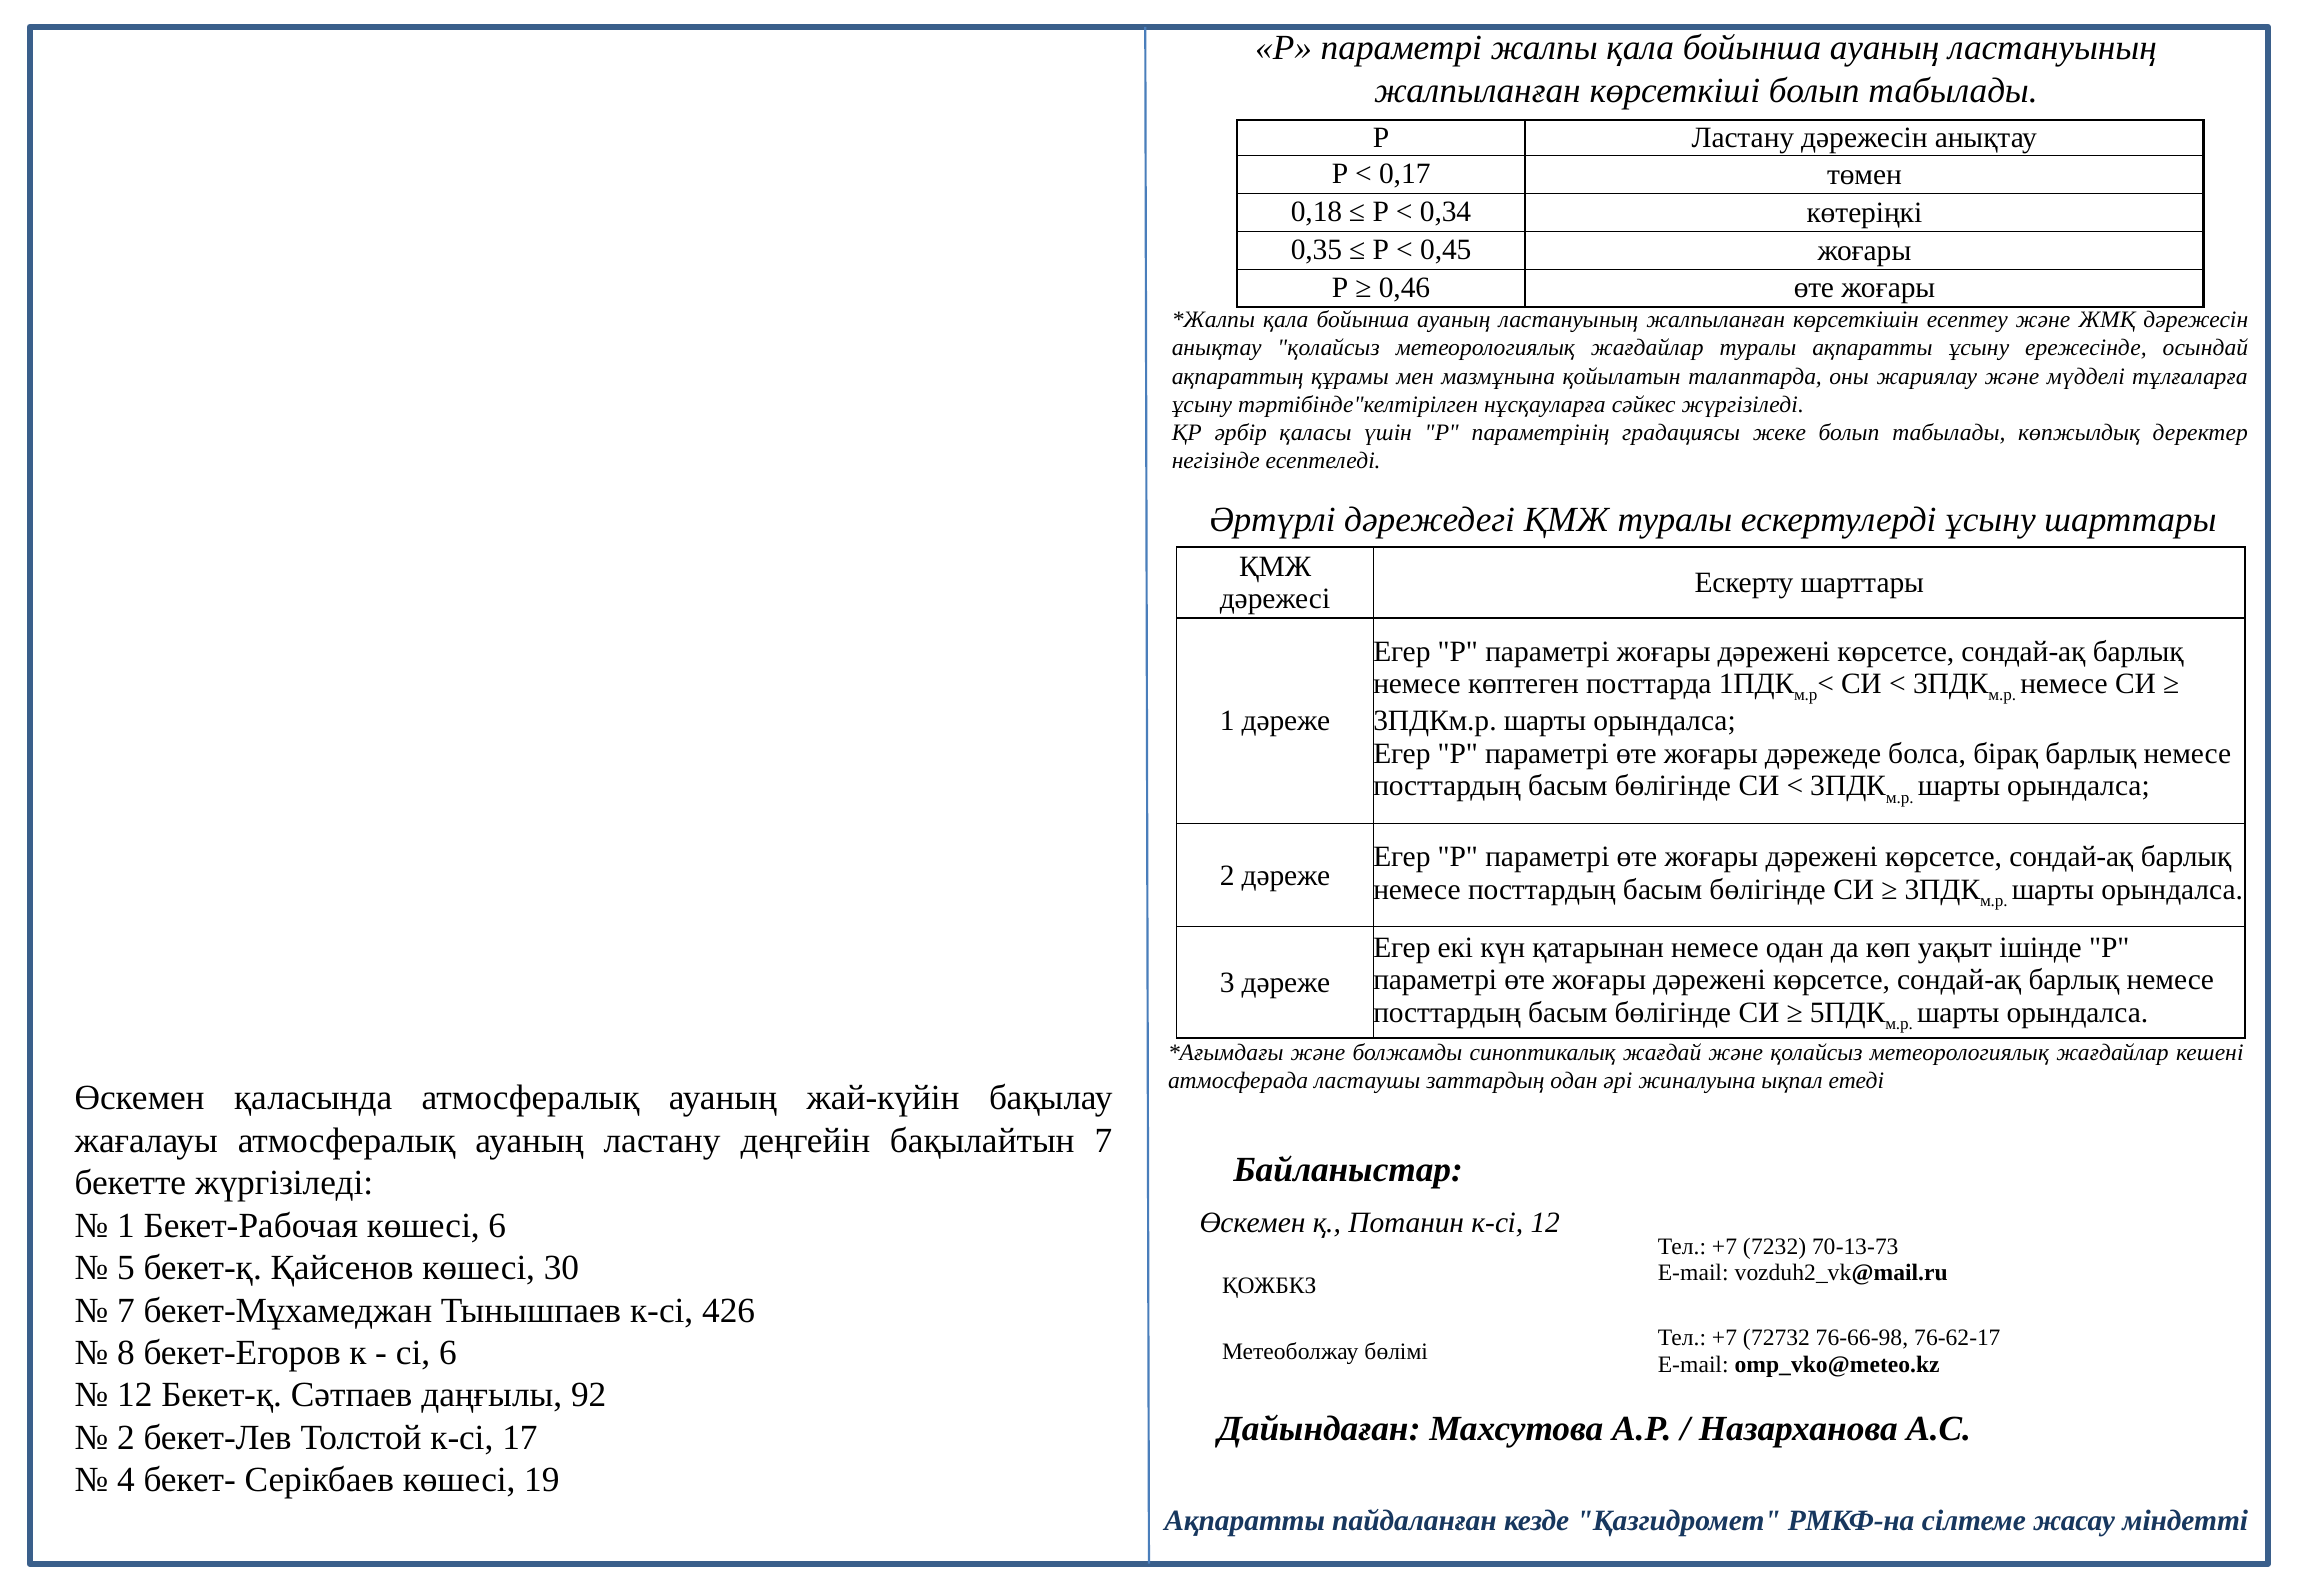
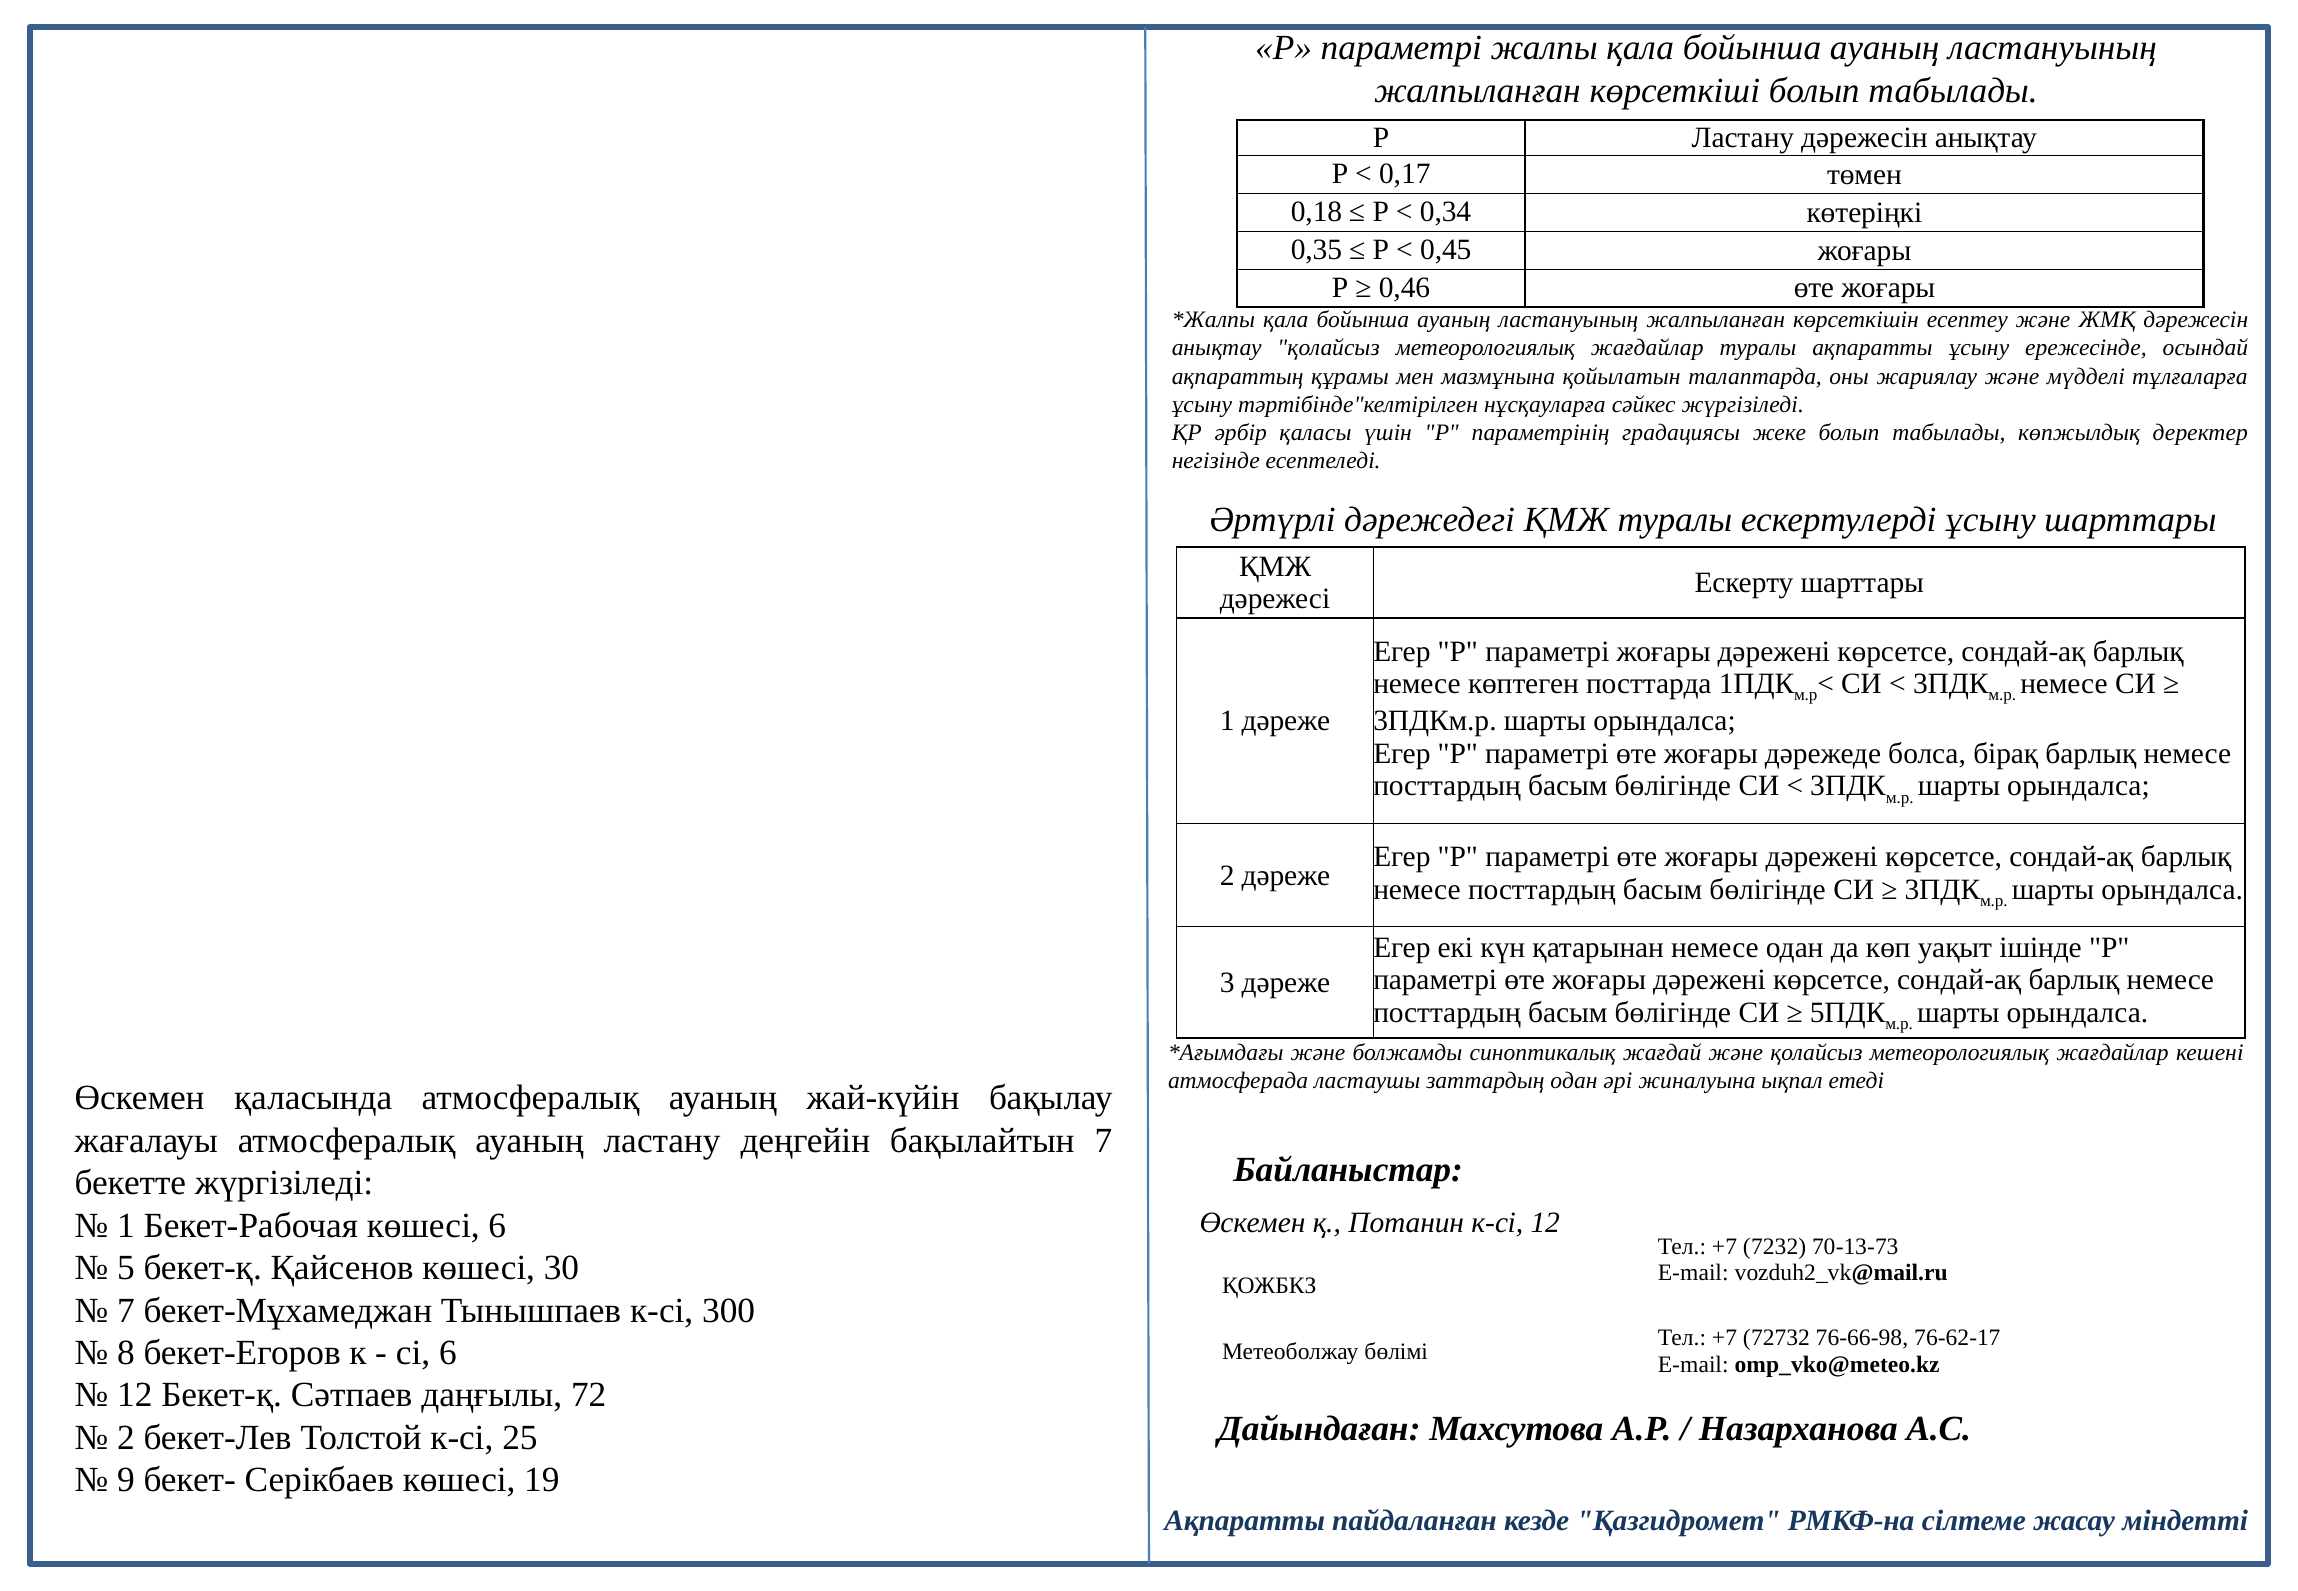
426: 426 -> 300
92: 92 -> 72
17: 17 -> 25
4: 4 -> 9
